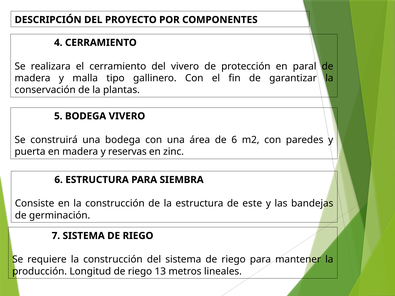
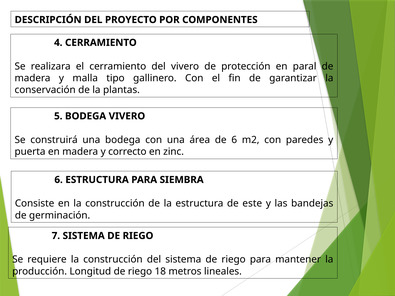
reservas: reservas -> correcto
13: 13 -> 18
